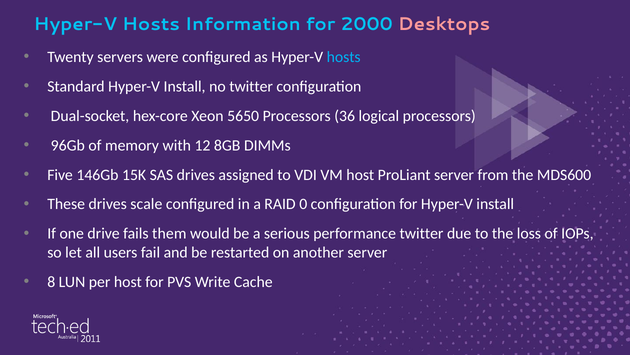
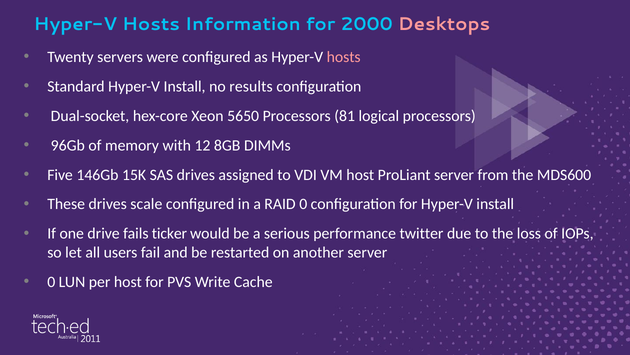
hosts at (344, 57) colour: light blue -> pink
no twitter: twitter -> results
36: 36 -> 81
them: them -> ticker
8 at (51, 282): 8 -> 0
